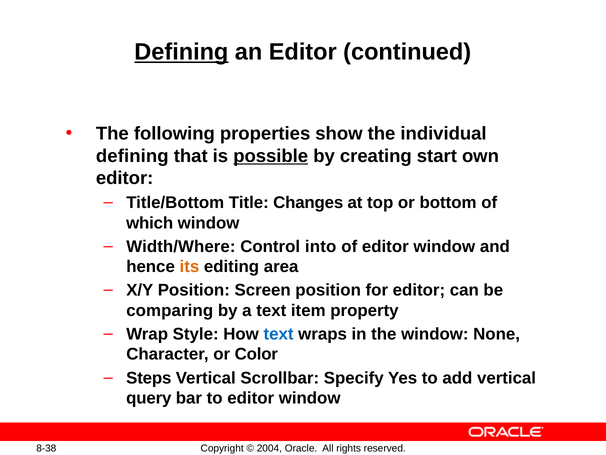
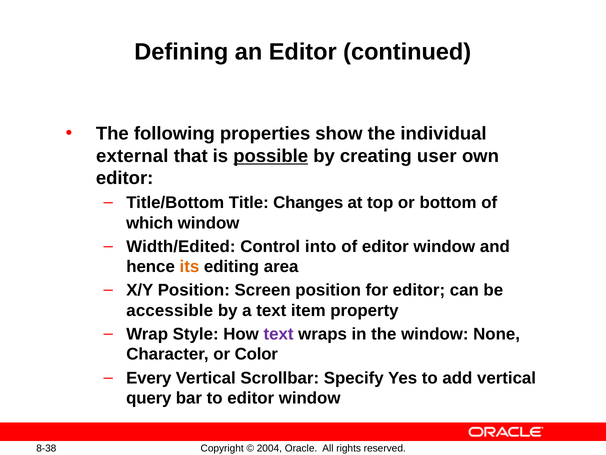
Defining at (181, 52) underline: present -> none
defining at (132, 156): defining -> external
start: start -> user
Width/Where: Width/Where -> Width/Edited
comparing: comparing -> accessible
text at (279, 334) colour: blue -> purple
Steps: Steps -> Every
